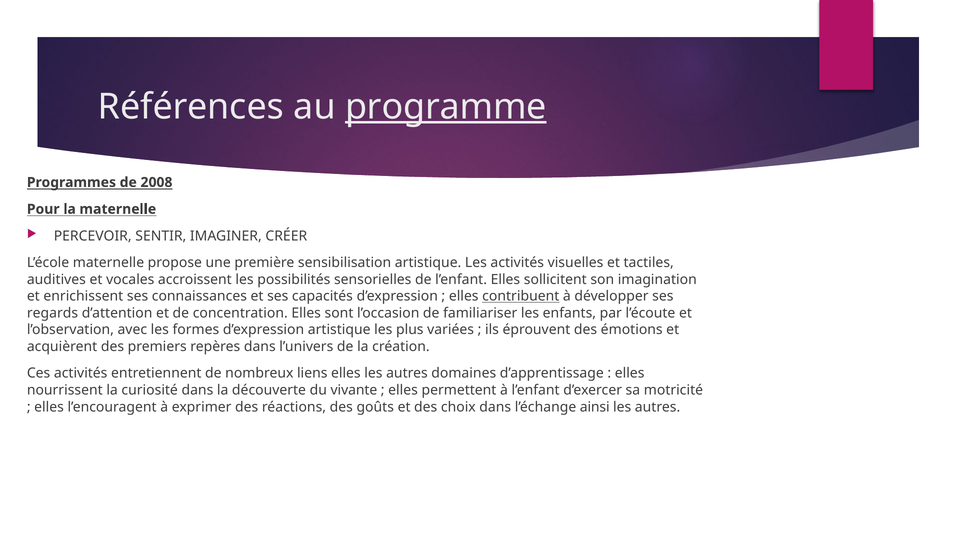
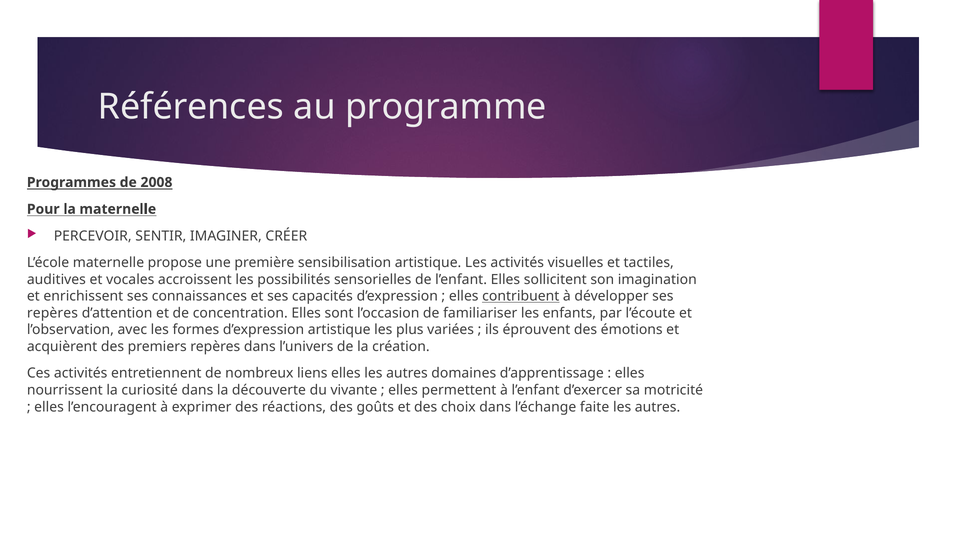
programme underline: present -> none
regards at (52, 313): regards -> repères
ainsi: ainsi -> faite
